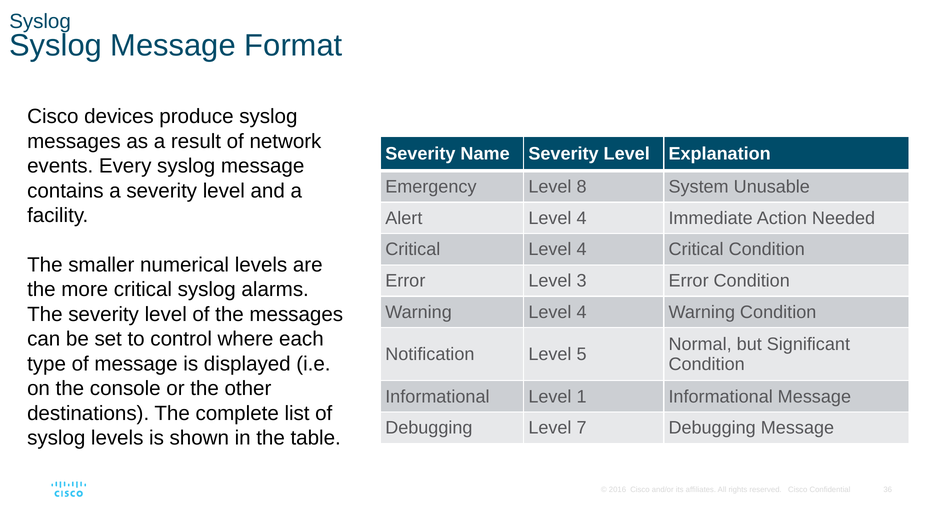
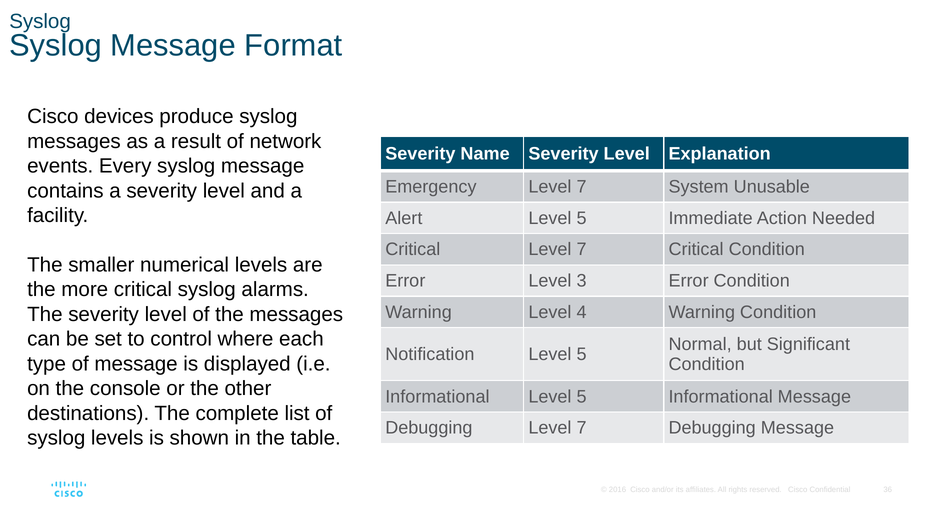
Emergency Level 8: 8 -> 7
Alert Level 4: 4 -> 5
Critical Level 4: 4 -> 7
Informational Level 1: 1 -> 5
